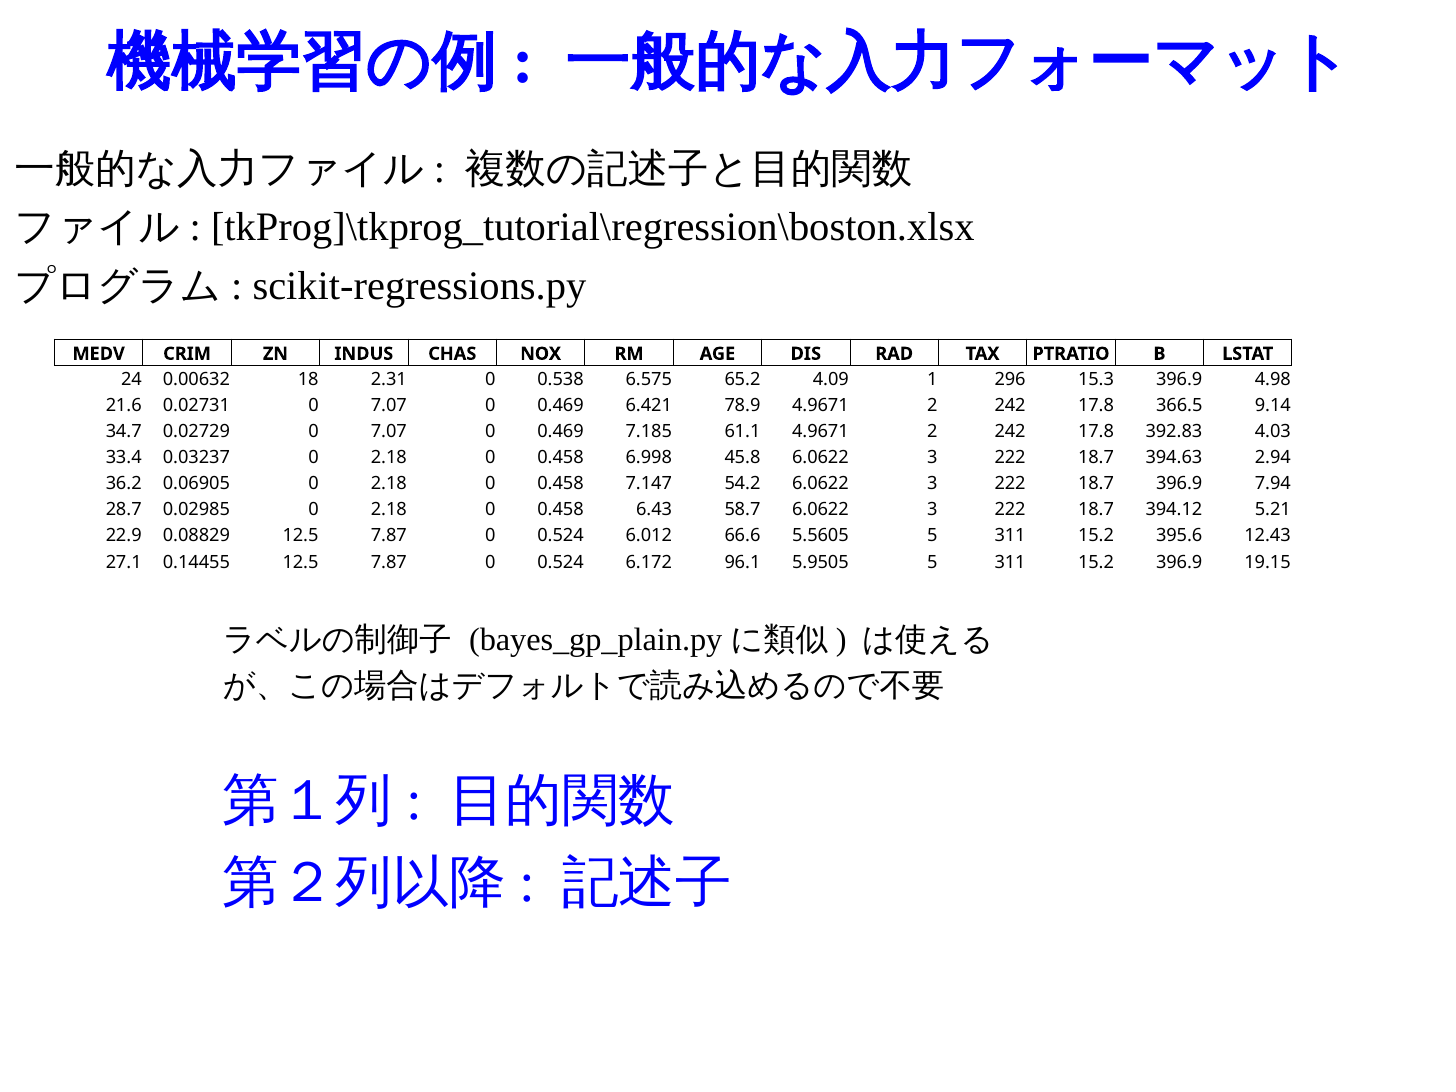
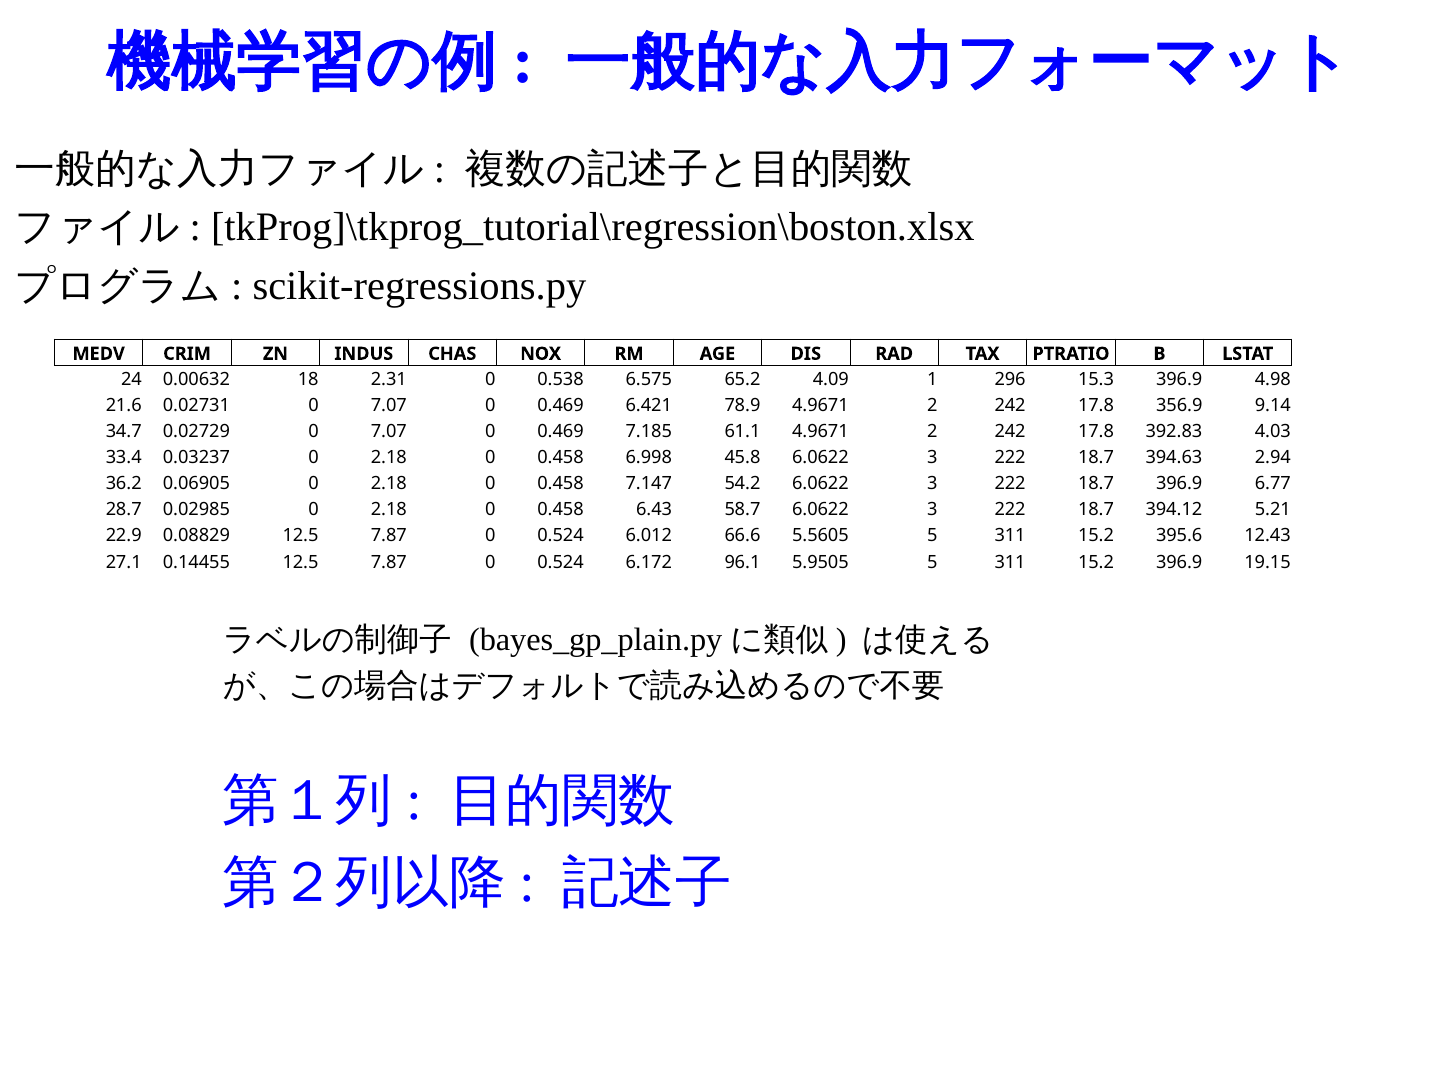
366.5: 366.5 -> 356.9
7.94: 7.94 -> 6.77
